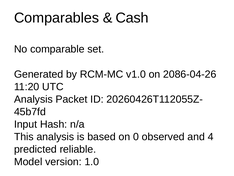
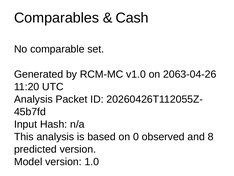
2086-04-26: 2086-04-26 -> 2063-04-26
4: 4 -> 8
predicted reliable: reliable -> version
